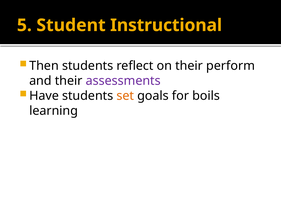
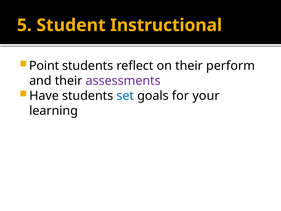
Then: Then -> Point
set colour: orange -> blue
boils: boils -> your
